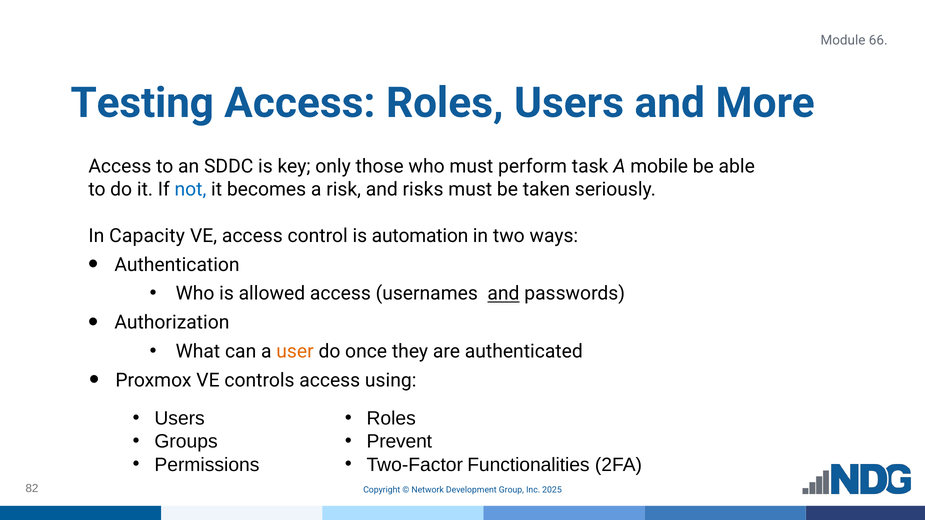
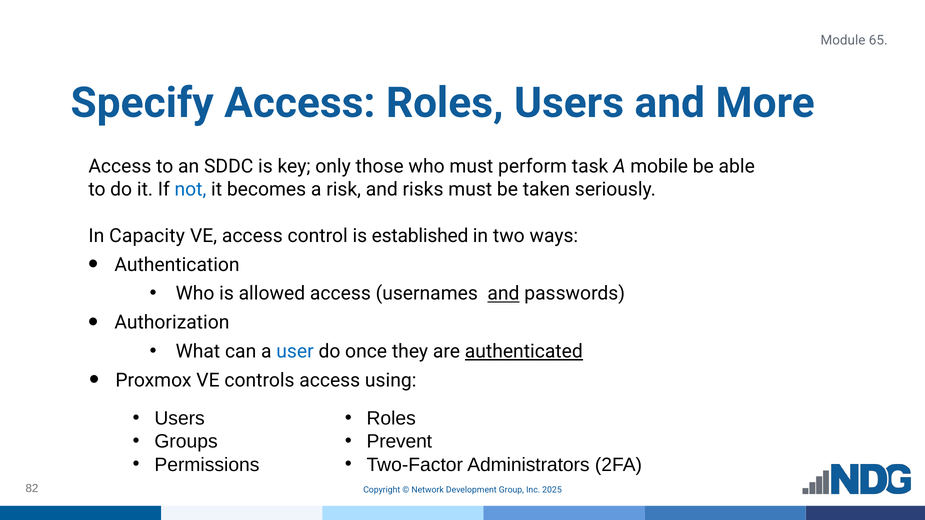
66: 66 -> 65
Testing: Testing -> Specify
automation: automation -> established
user colour: orange -> blue
authenticated underline: none -> present
Functionalities: Functionalities -> Administrators
